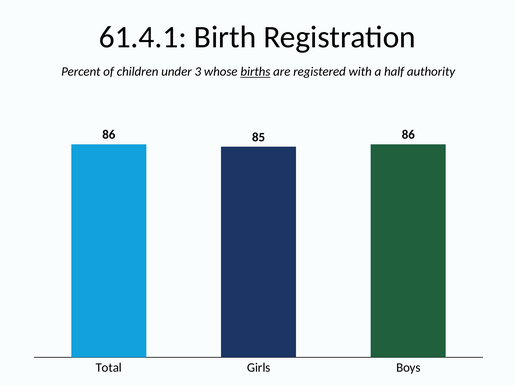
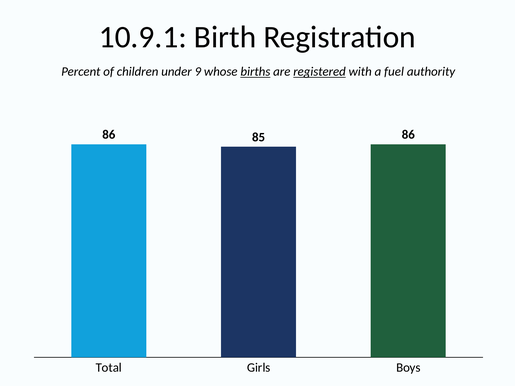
61.4.1: 61.4.1 -> 10.9.1
3: 3 -> 9
registered underline: none -> present
half: half -> fuel
